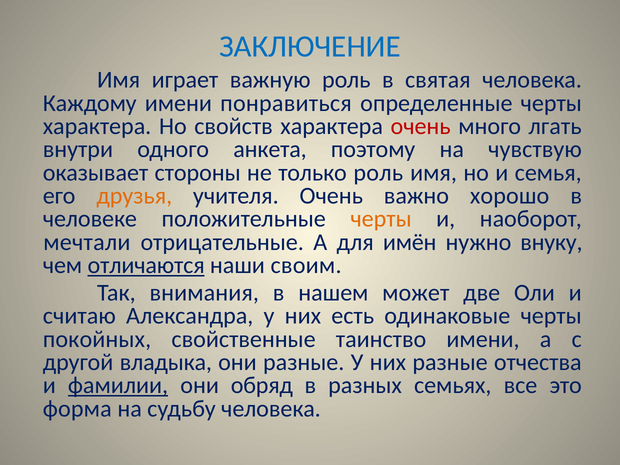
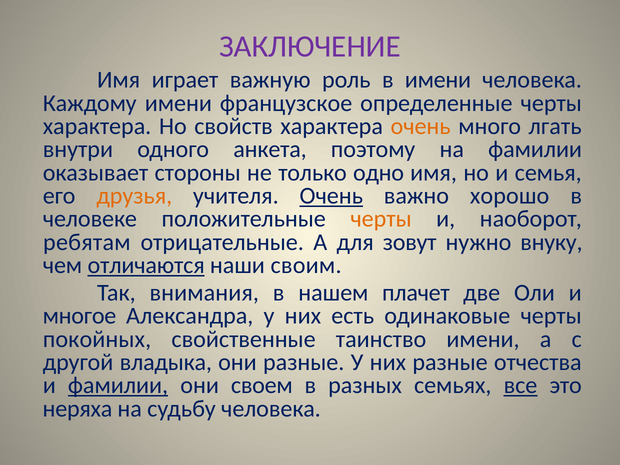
ЗАКЛЮЧЕНИЕ colour: blue -> purple
в святая: святая -> имени
понравиться: понравиться -> французское
очень at (421, 126) colour: red -> orange
на чувствую: чувствую -> фамилии
только роль: роль -> одно
Очень at (331, 196) underline: none -> present
мечтали: мечтали -> ребятам
имён: имён -> зовут
может: может -> плачет
считаю: считаю -> многое
обряд: обряд -> своем
все underline: none -> present
форма: форма -> неряха
